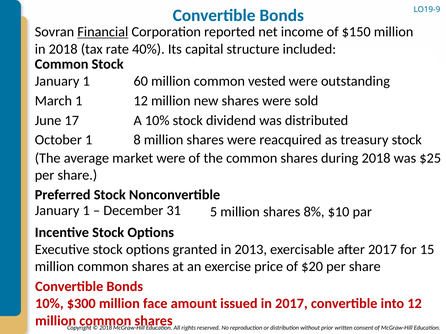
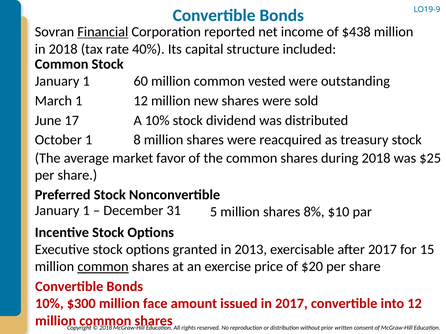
$150: $150 -> $438
market were: were -> favor
common at (103, 267) underline: none -> present
